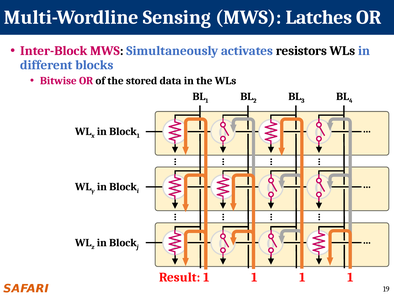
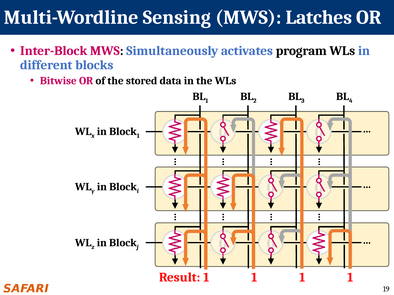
resistors: resistors -> program
